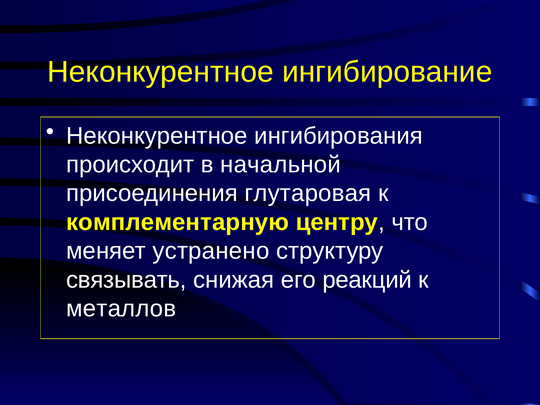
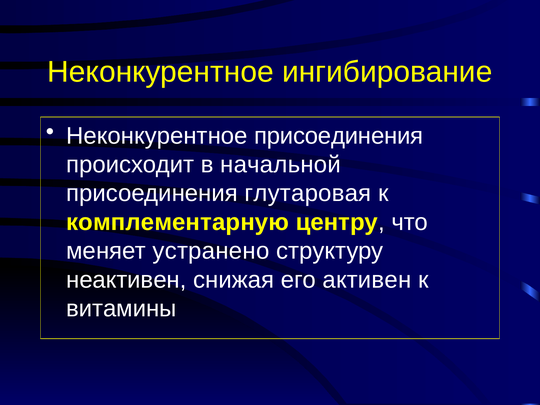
Неконкурентное ингибирования: ингибирования -> присоединения
связывать: связывать -> неактивен
реакций: реакций -> активен
металлов: металлов -> витамины
